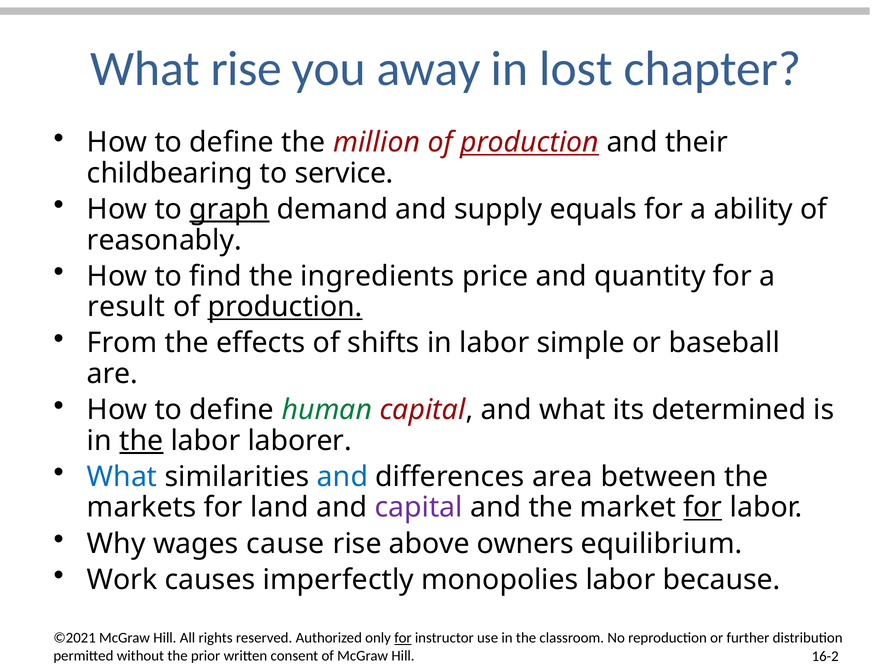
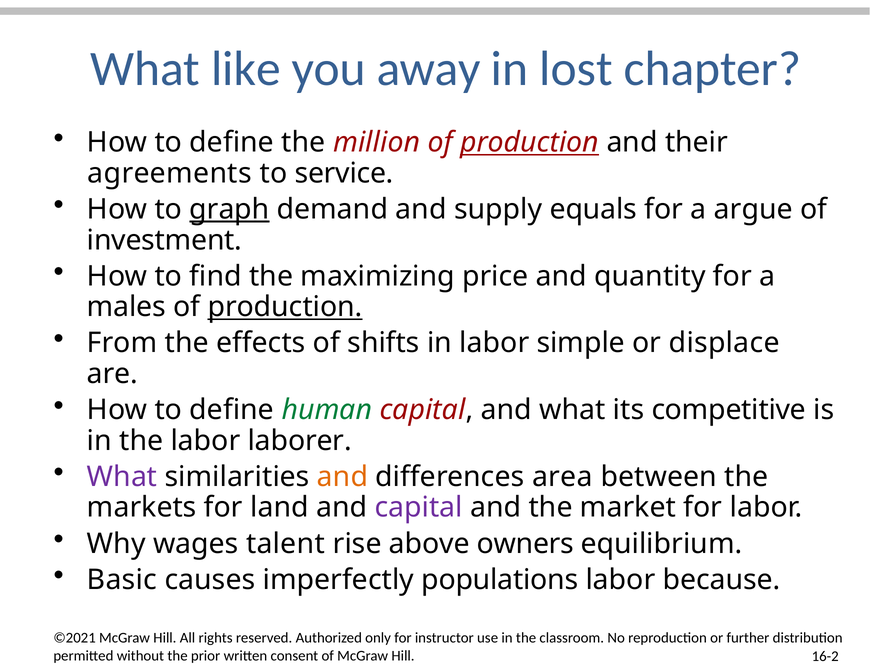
What rise: rise -> like
childbearing: childbearing -> agreements
ability: ability -> argue
reasonably: reasonably -> investment
ingredients: ingredients -> maximizing
result: result -> males
baseball: baseball -> displace
determined: determined -> competitive
the at (141, 441) underline: present -> none
What at (122, 477) colour: blue -> purple
and at (342, 477) colour: blue -> orange
for at (703, 508) underline: present -> none
cause: cause -> talent
Work: Work -> Basic
monopolies: monopolies -> populations
for at (403, 638) underline: present -> none
